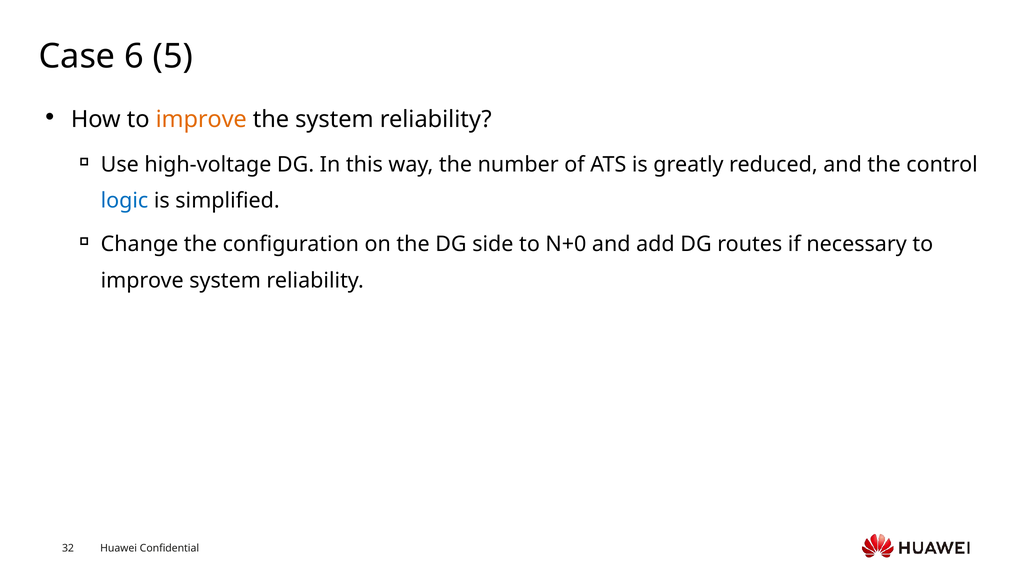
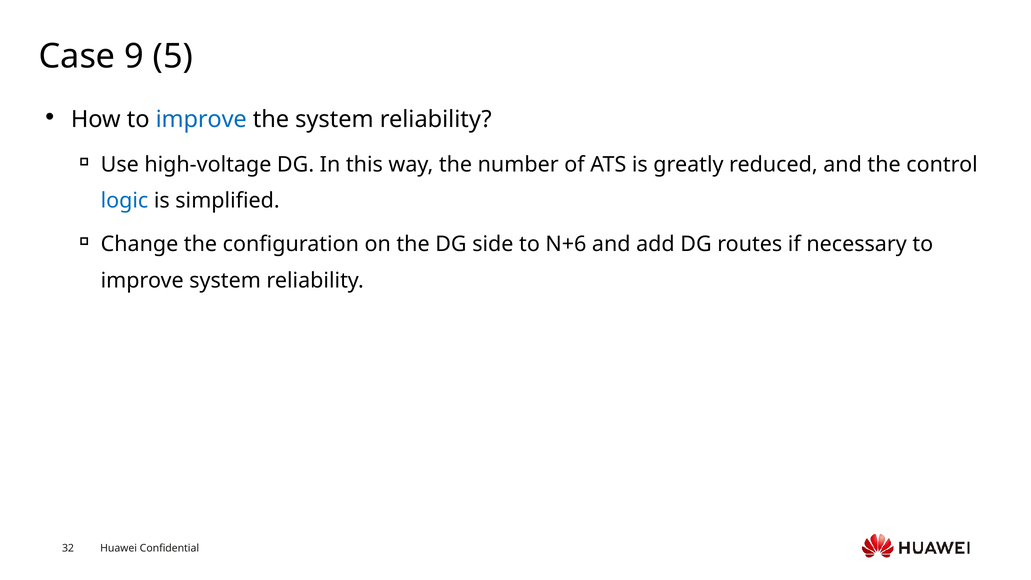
6: 6 -> 9
improve at (201, 120) colour: orange -> blue
N+0: N+0 -> N+6
